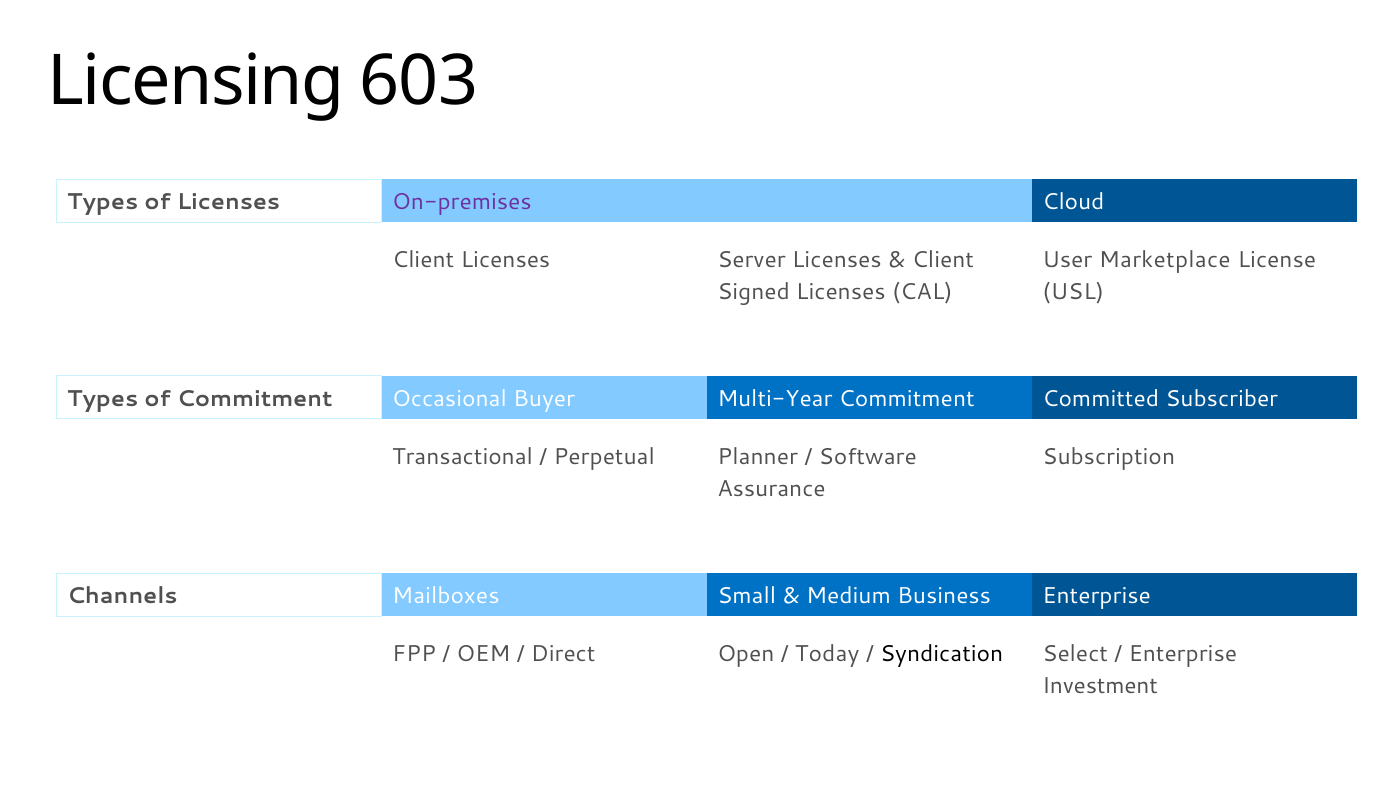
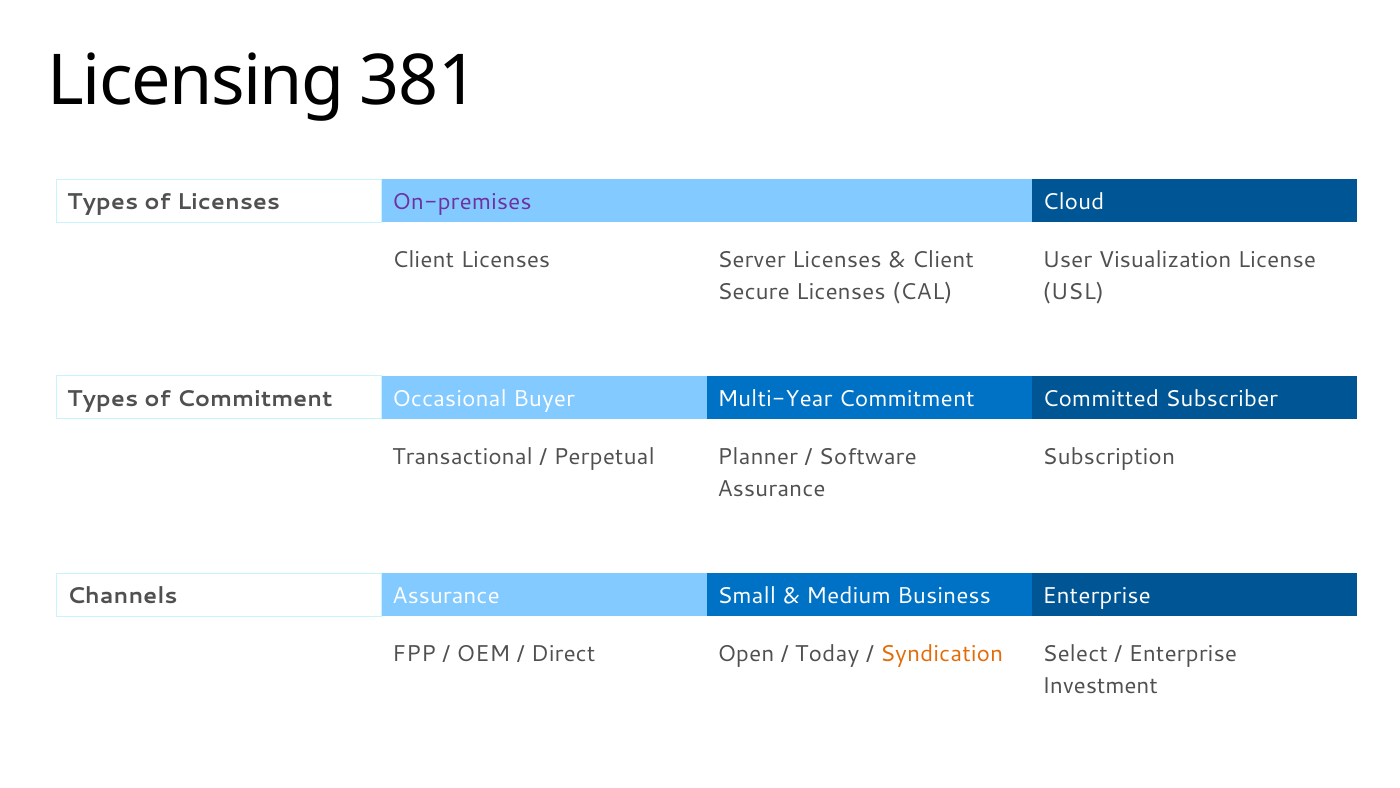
603: 603 -> 381
Marketplace: Marketplace -> Visualization
Signed: Signed -> Secure
Channels Mailboxes: Mailboxes -> Assurance
Syndication colour: black -> orange
